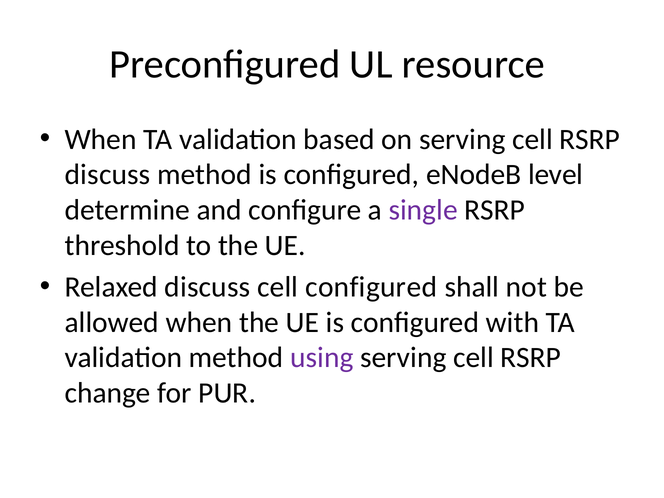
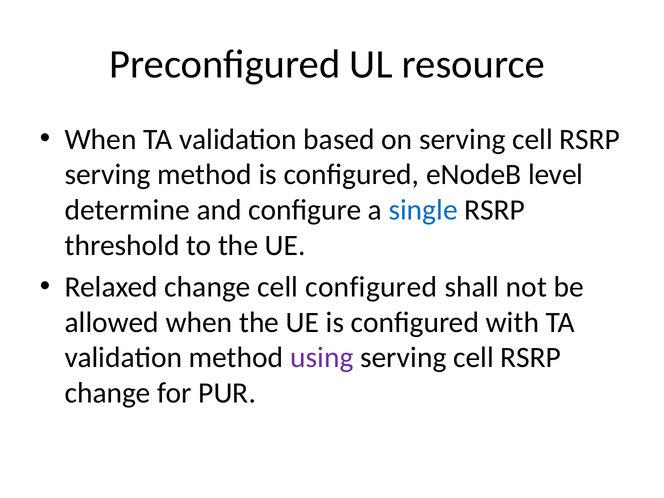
discuss at (108, 175): discuss -> serving
single colour: purple -> blue
Relaxed discuss: discuss -> change
